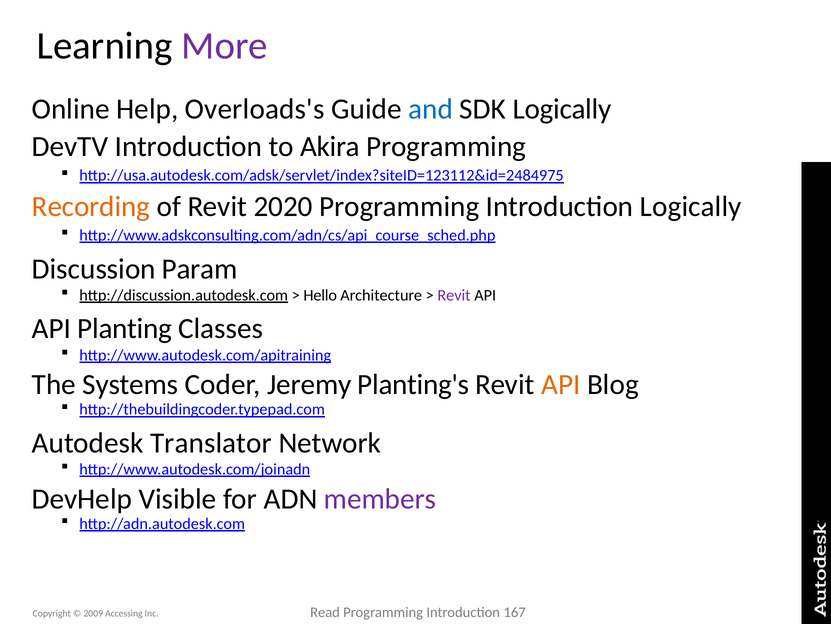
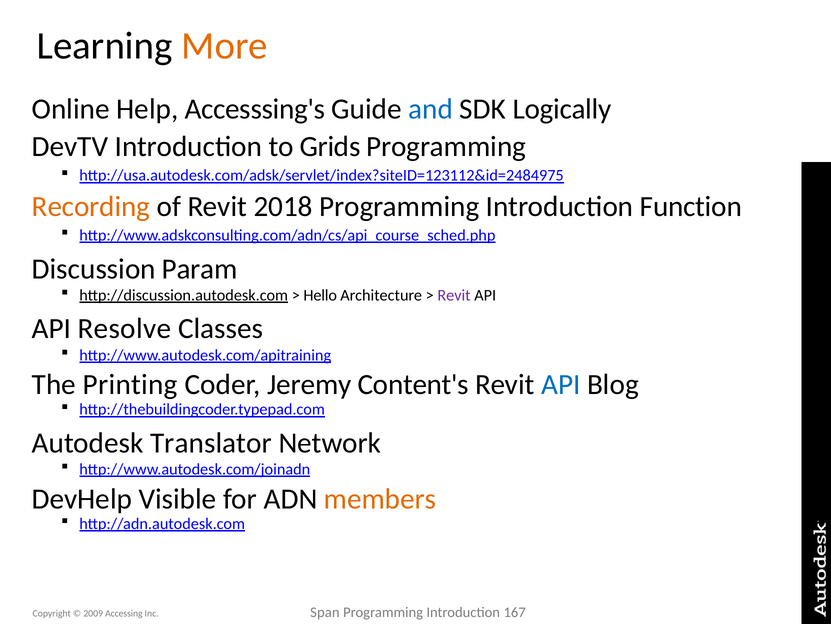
More colour: purple -> orange
Overloads's: Overloads's -> Accesssing's
Akira: Akira -> Grids
2020: 2020 -> 2018
Introduction Logically: Logically -> Function
Planting: Planting -> Resolve
Systems: Systems -> Printing
Planting's: Planting's -> Content's
API at (561, 384) colour: orange -> blue
members colour: purple -> orange
Read: Read -> Span
